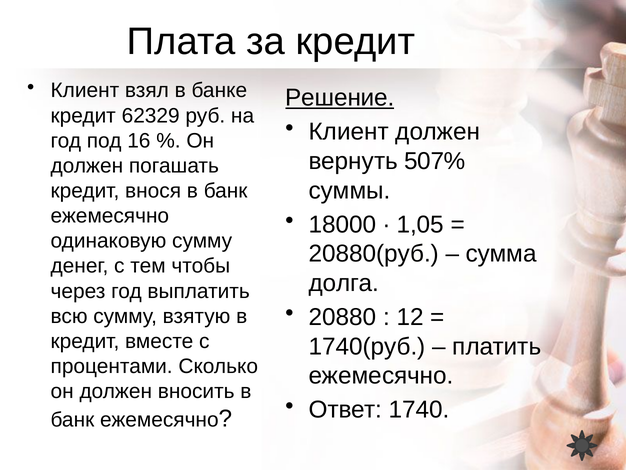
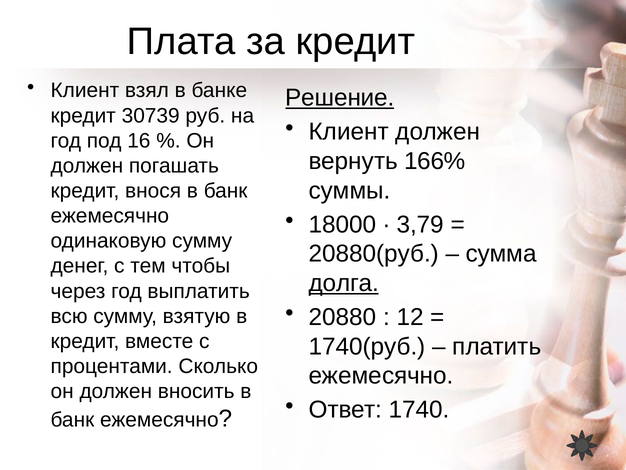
62329: 62329 -> 30739
507%: 507% -> 166%
1,05: 1,05 -> 3,79
долга underline: none -> present
